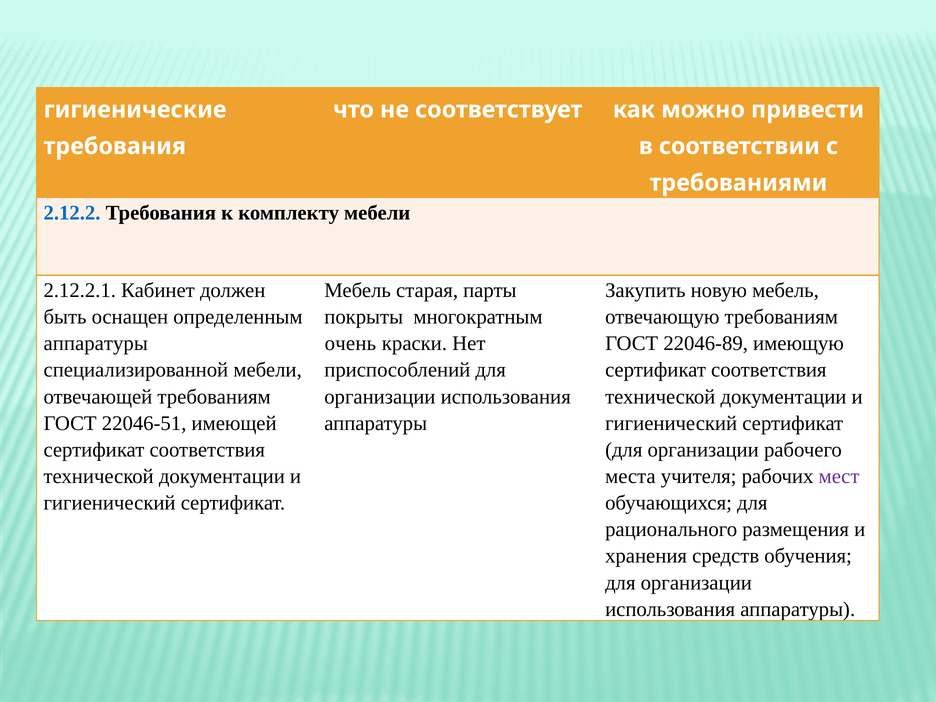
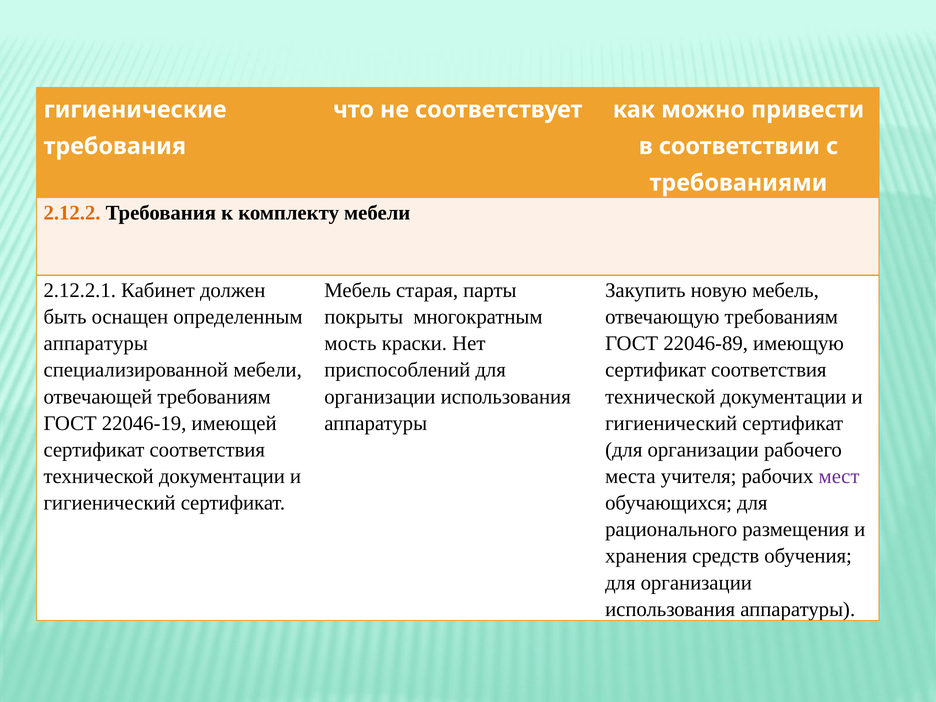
2.12.2 colour: blue -> orange
очень: очень -> мость
22046-51: 22046-51 -> 22046-19
